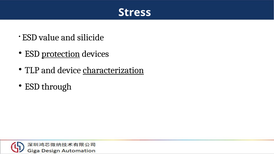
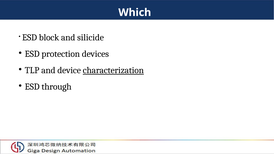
Stress: Stress -> Which
value: value -> block
protection underline: present -> none
